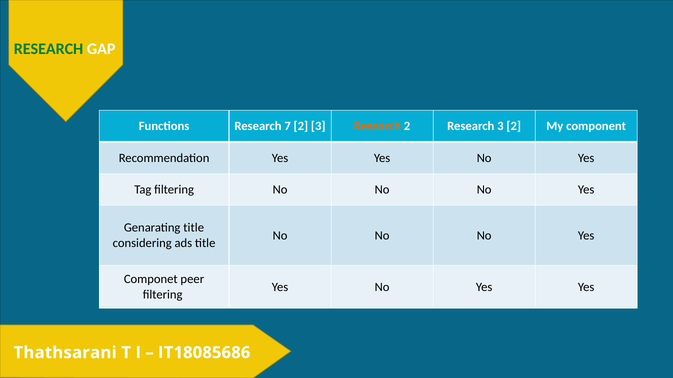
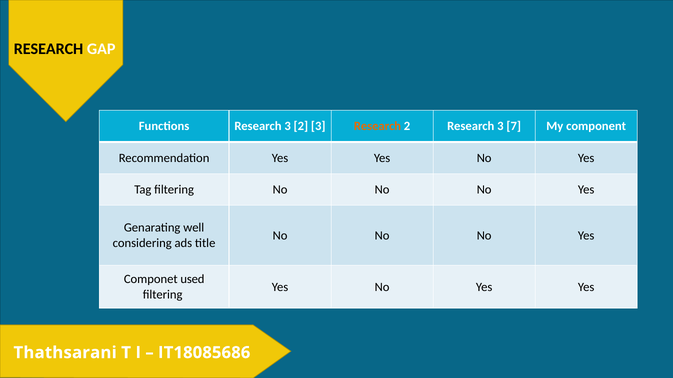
RESEARCH at (49, 49) colour: green -> black
Functions Research 7: 7 -> 3
3 2: 2 -> 7
Genarating title: title -> well
peer: peer -> used
